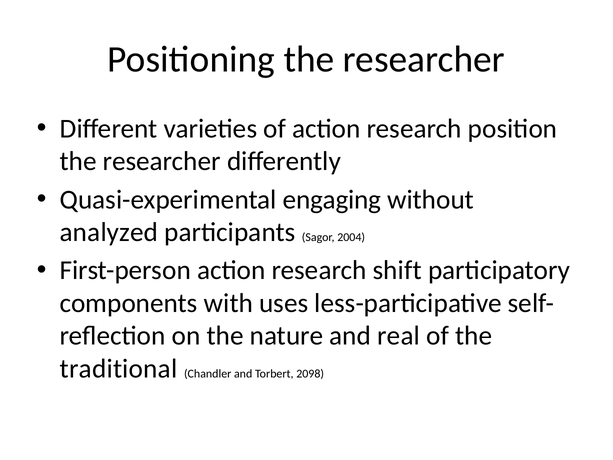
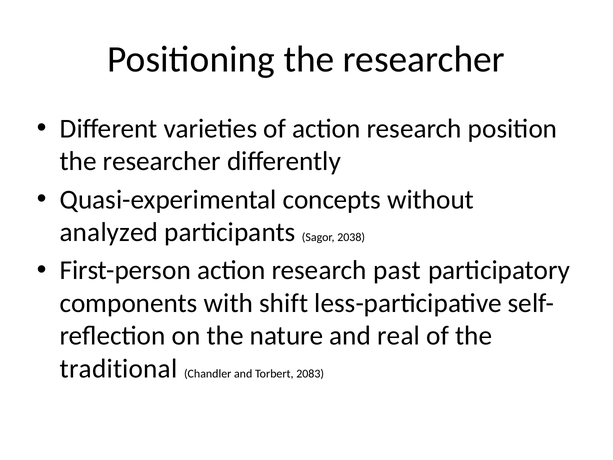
engaging: engaging -> concepts
2004: 2004 -> 2038
shift: shift -> past
uses: uses -> shift
2098: 2098 -> 2083
